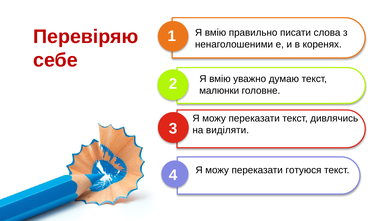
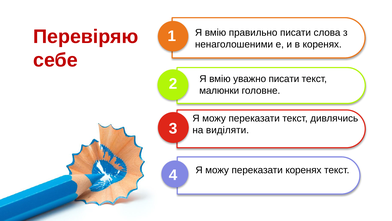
уважно думаю: думаю -> писати
переказати готуюся: готуюся -> коренях
